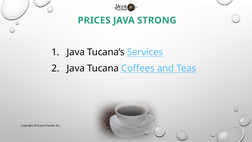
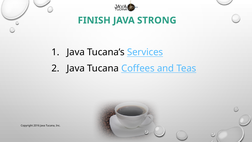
PRICES: PRICES -> FINISH
